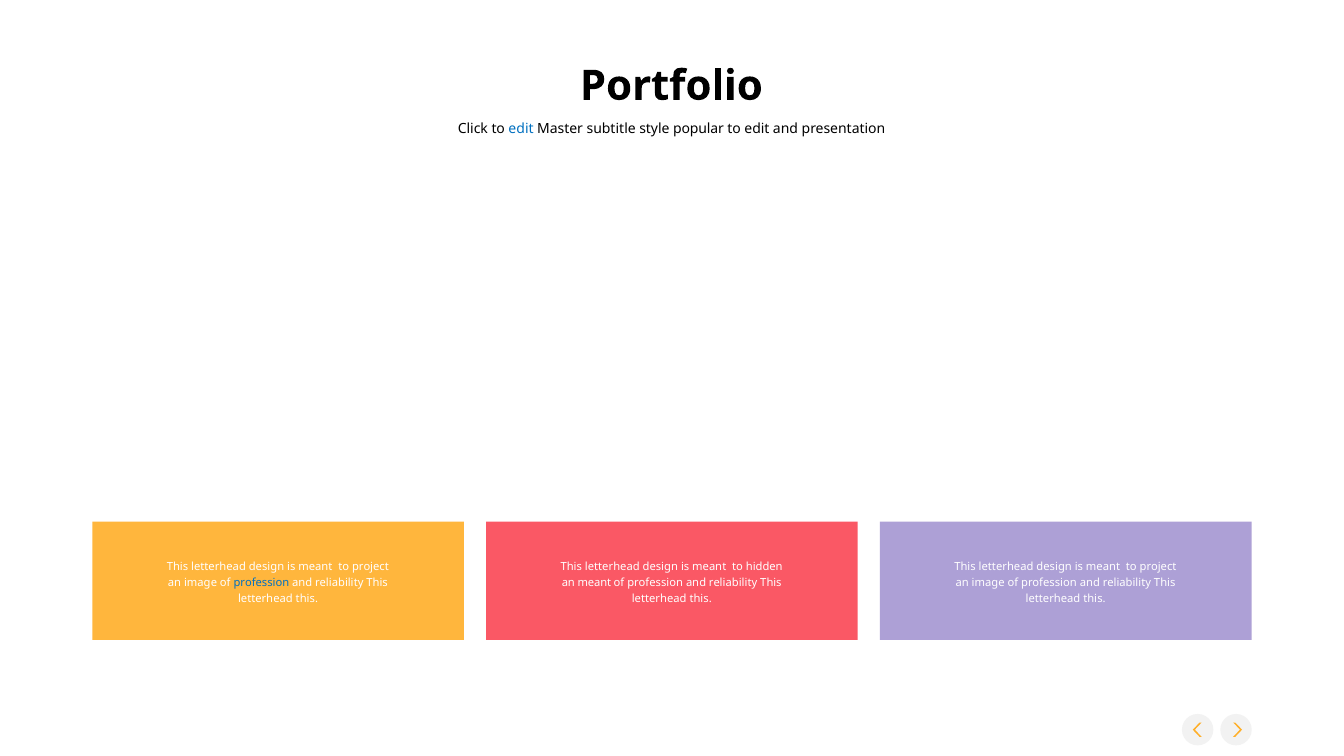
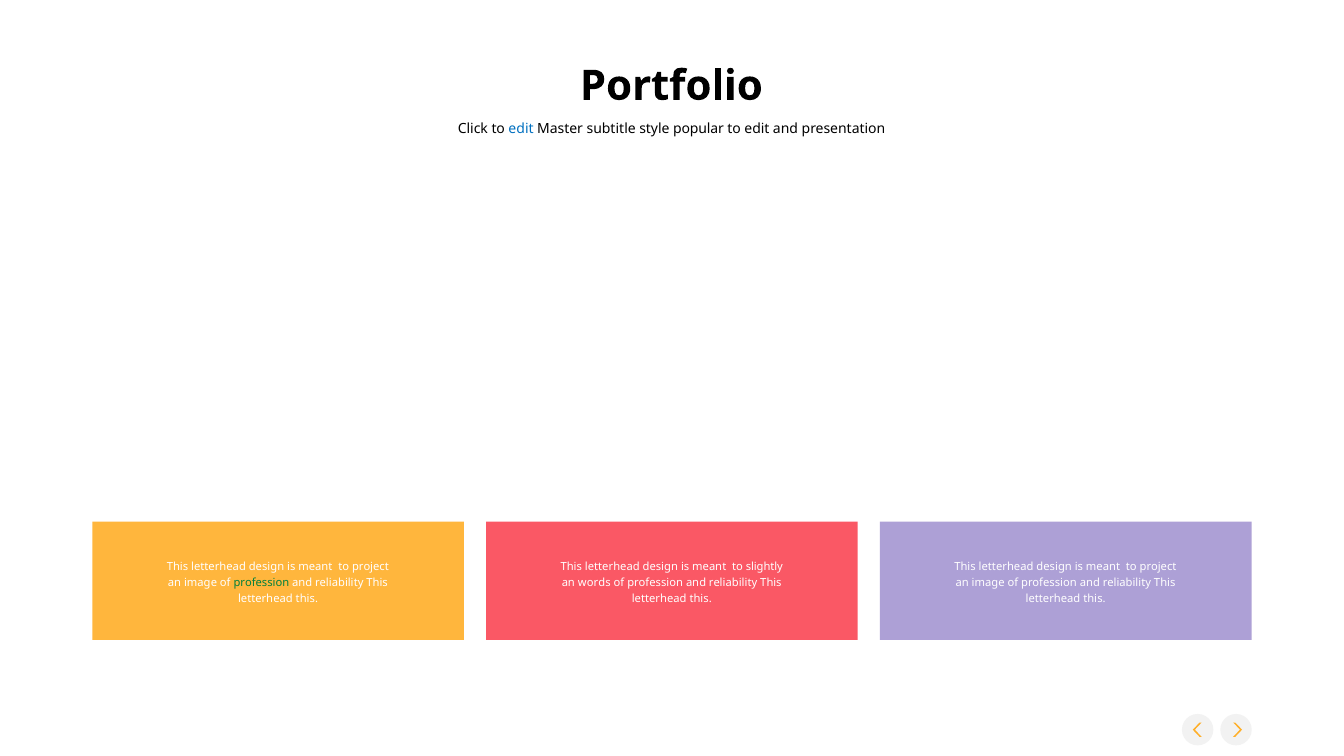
hidden: hidden -> slightly
profession at (261, 583) colour: blue -> green
an meant: meant -> words
